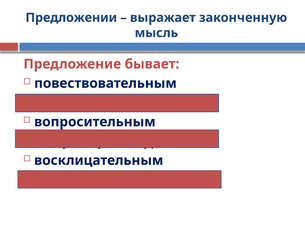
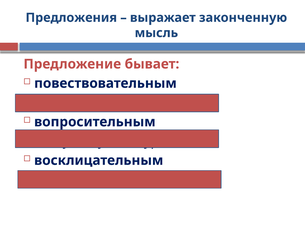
Предложении: Предложении -> Предложения
